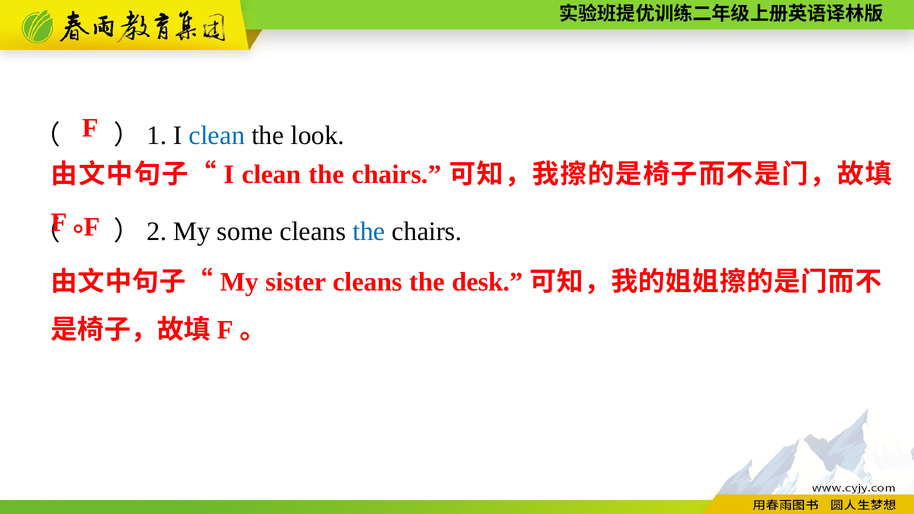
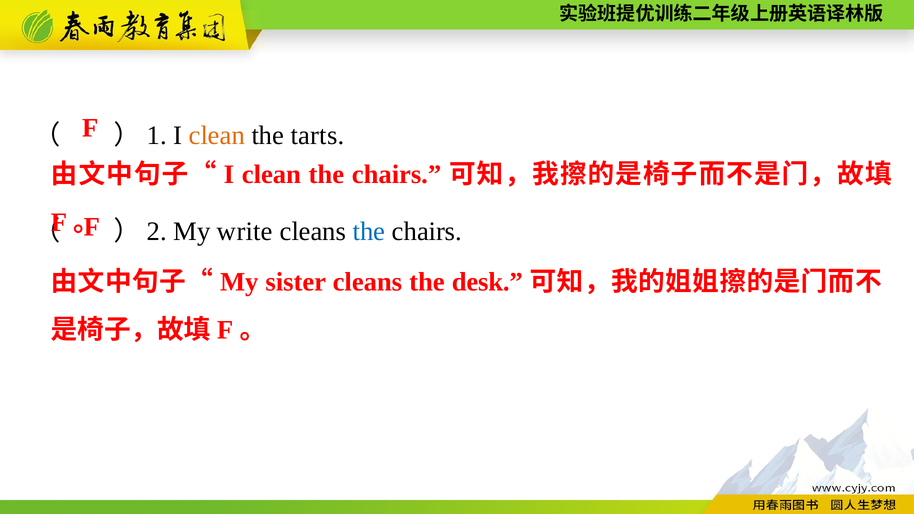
clean at (217, 135) colour: blue -> orange
look: look -> tarts
some: some -> write
